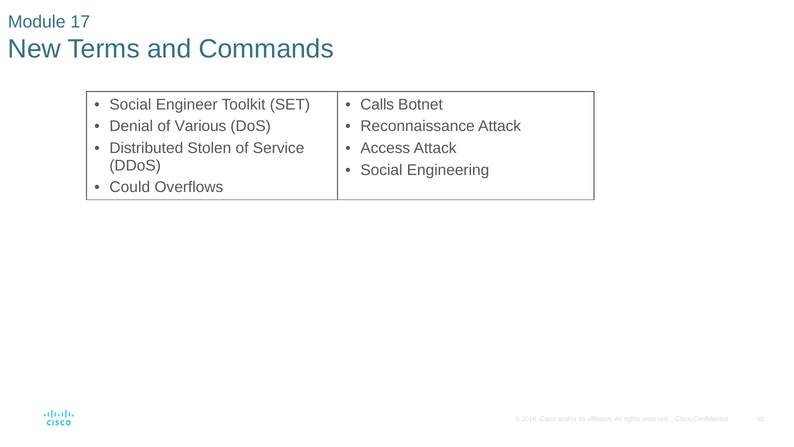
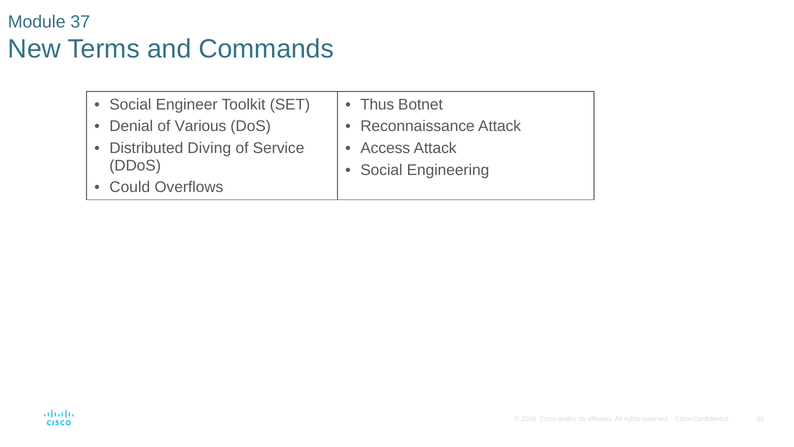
17: 17 -> 37
Calls: Calls -> Thus
Stolen: Stolen -> Diving
